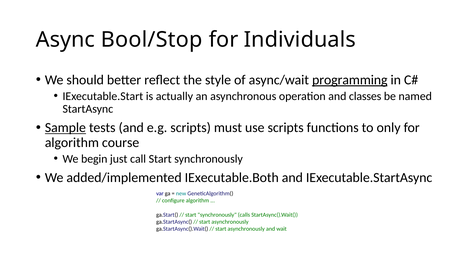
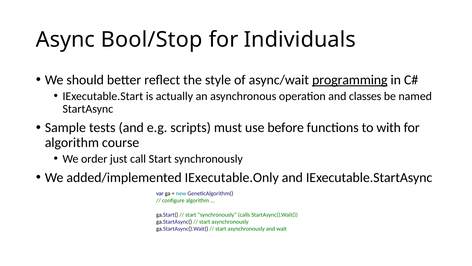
Sample underline: present -> none
use scripts: scripts -> before
only: only -> with
begin: begin -> order
IExecutable.Both: IExecutable.Both -> IExecutable.Only
